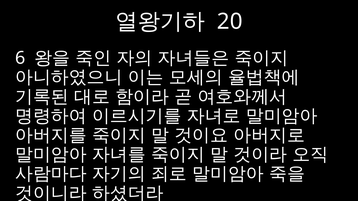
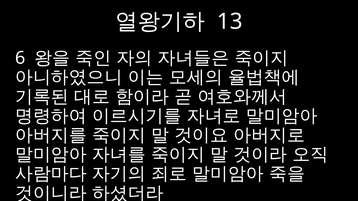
20: 20 -> 13
